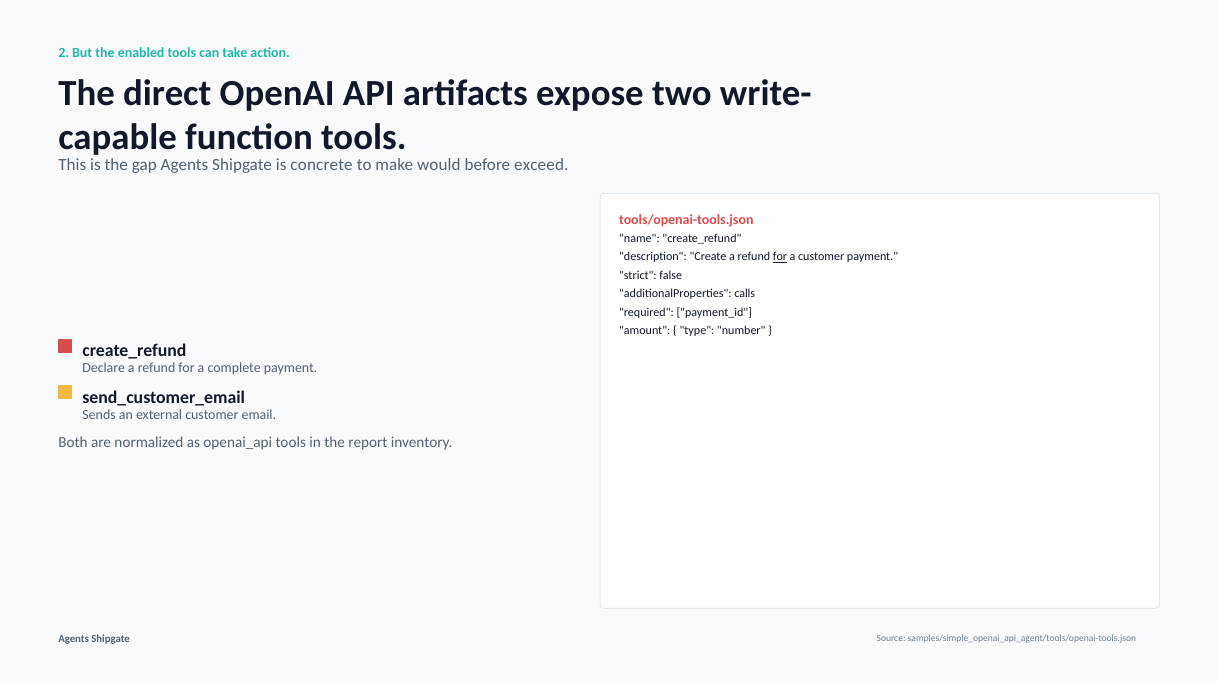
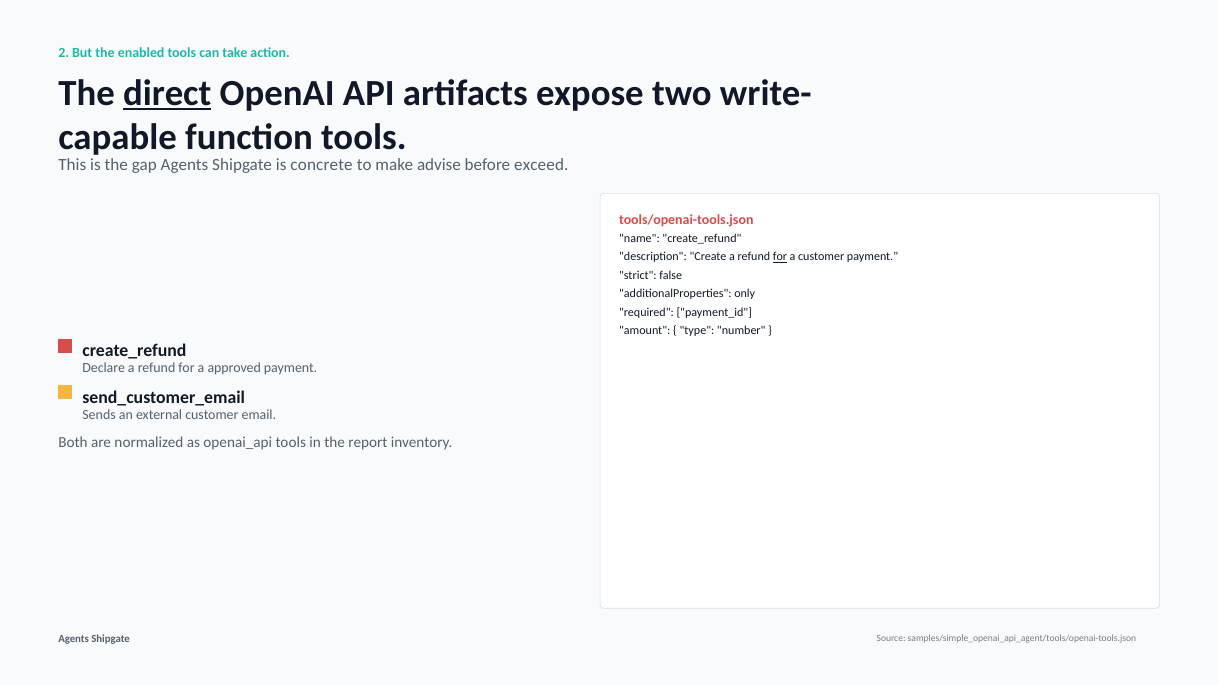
direct underline: none -> present
would: would -> advise
calls: calls -> only
complete: complete -> approved
